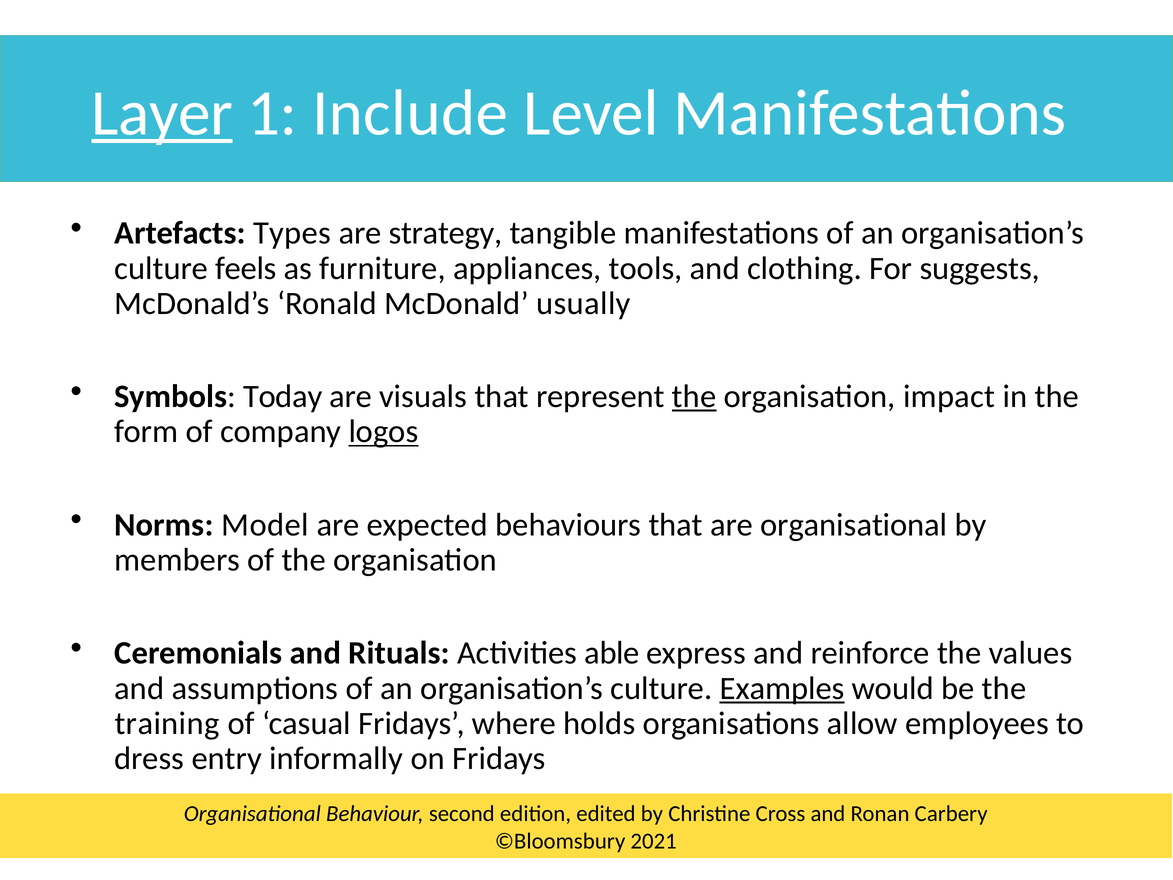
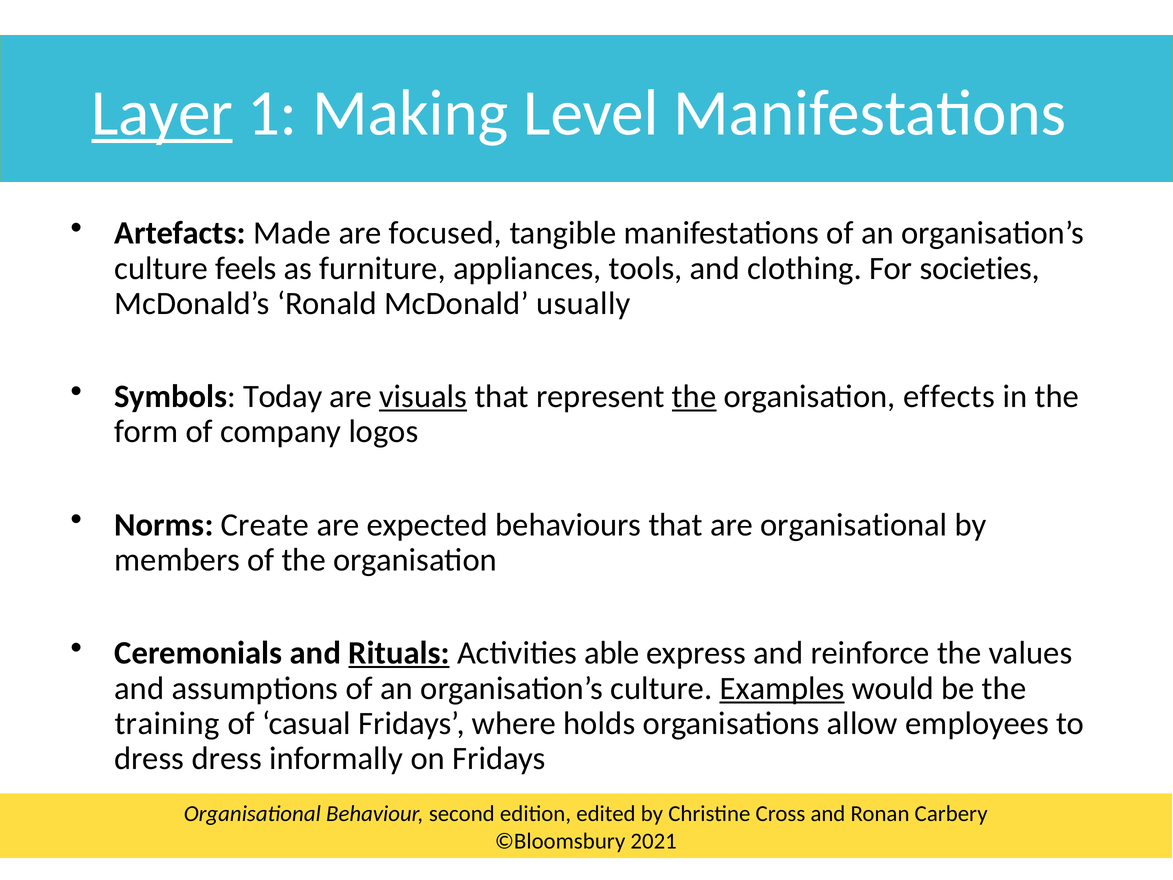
Include: Include -> Making
Types: Types -> Made
strategy: strategy -> focused
suggests: suggests -> societies
visuals underline: none -> present
impact: impact -> effects
logos underline: present -> none
Model: Model -> Create
Rituals underline: none -> present
dress entry: entry -> dress
